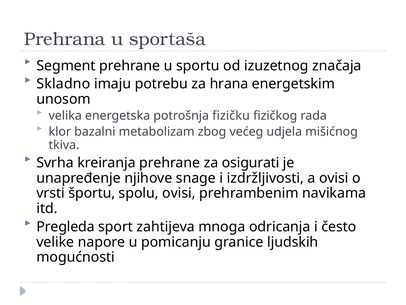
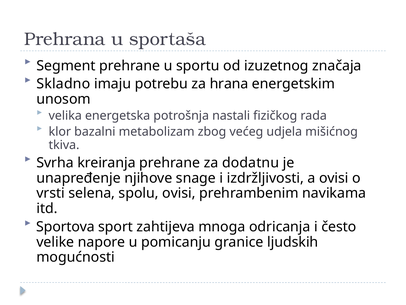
fizičku: fizičku -> nastali
osigurati: osigurati -> dodatnu
športu: športu -> selena
Pregleda: Pregleda -> Sportova
